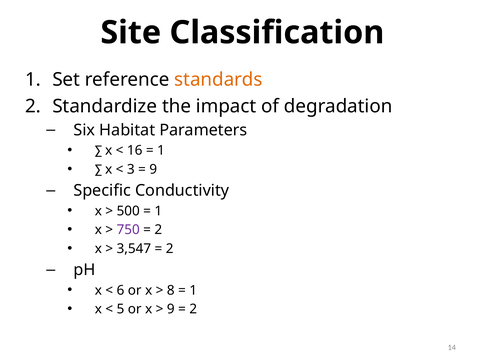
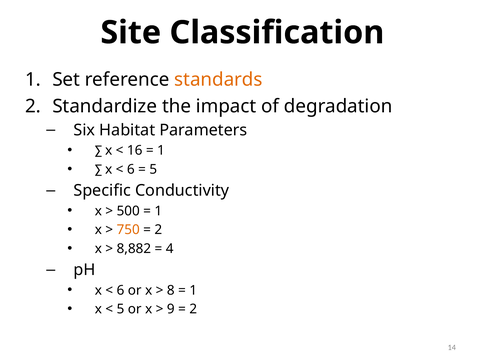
3 at (131, 169): 3 -> 6
9 at (153, 169): 9 -> 5
750 colour: purple -> orange
3,547: 3,547 -> 8,882
2 at (170, 249): 2 -> 4
